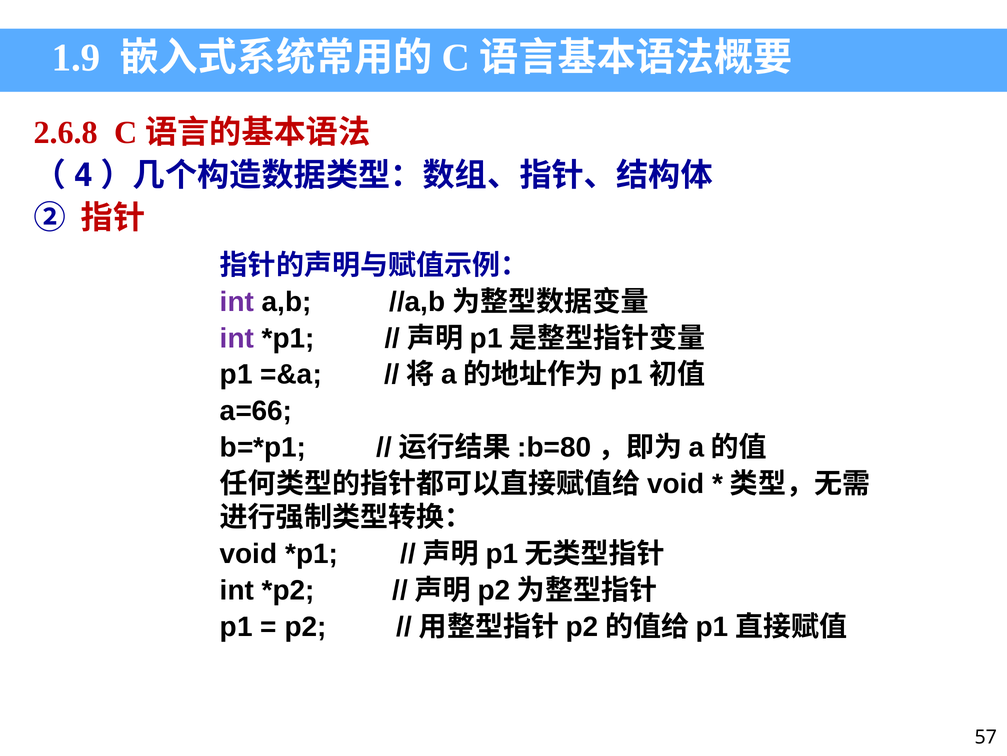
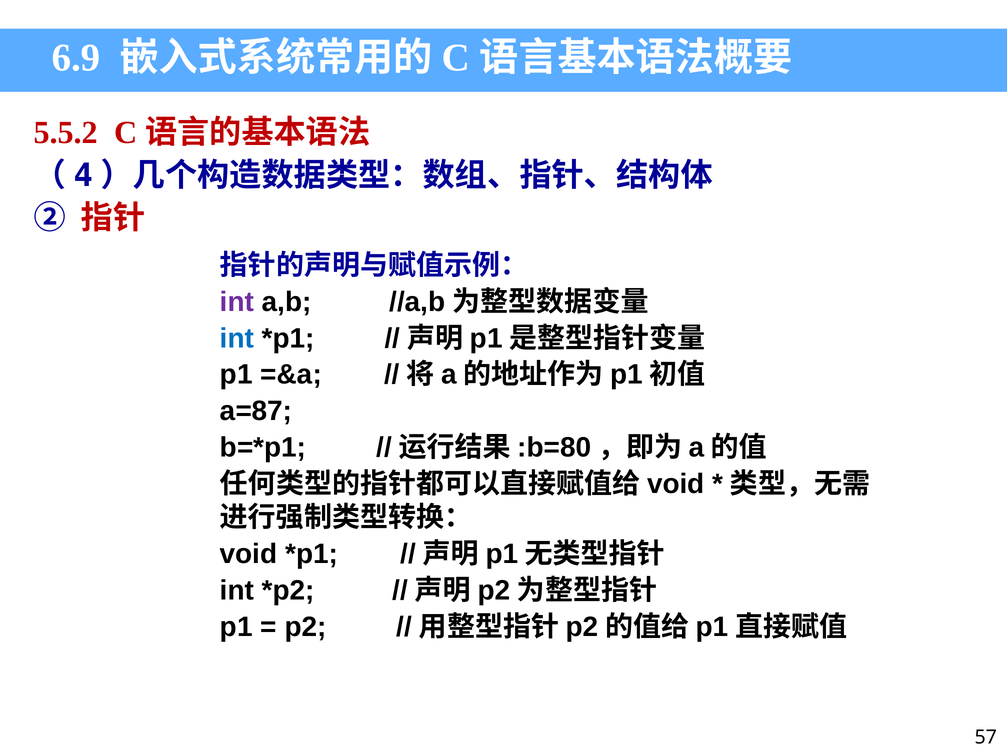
1.9: 1.9 -> 6.9
2.6.8: 2.6.8 -> 5.5.2
int at (237, 338) colour: purple -> blue
a=66: a=66 -> a=87
